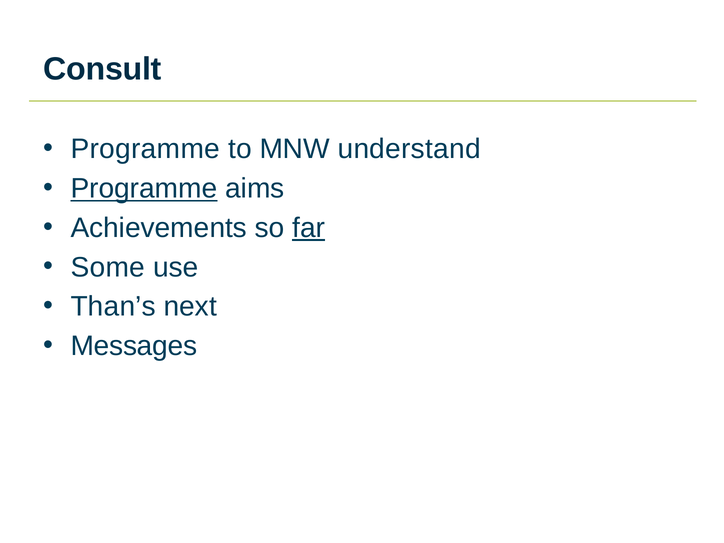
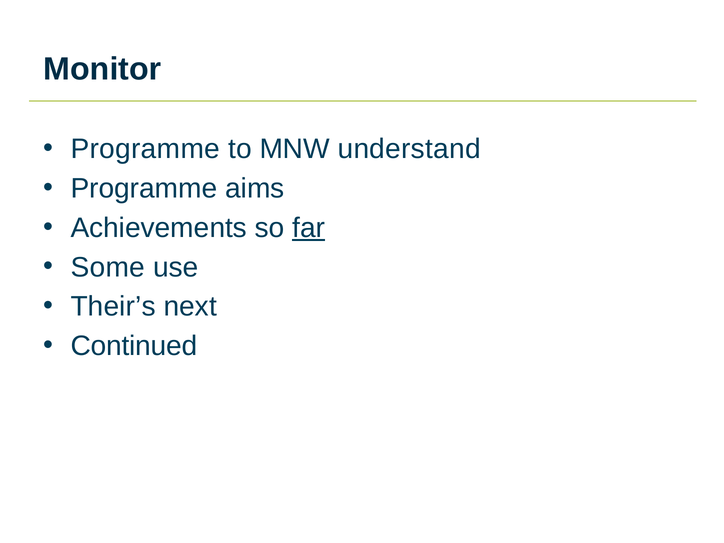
Consult: Consult -> Monitor
Programme at (144, 188) underline: present -> none
Than’s: Than’s -> Their’s
Messages: Messages -> Continued
